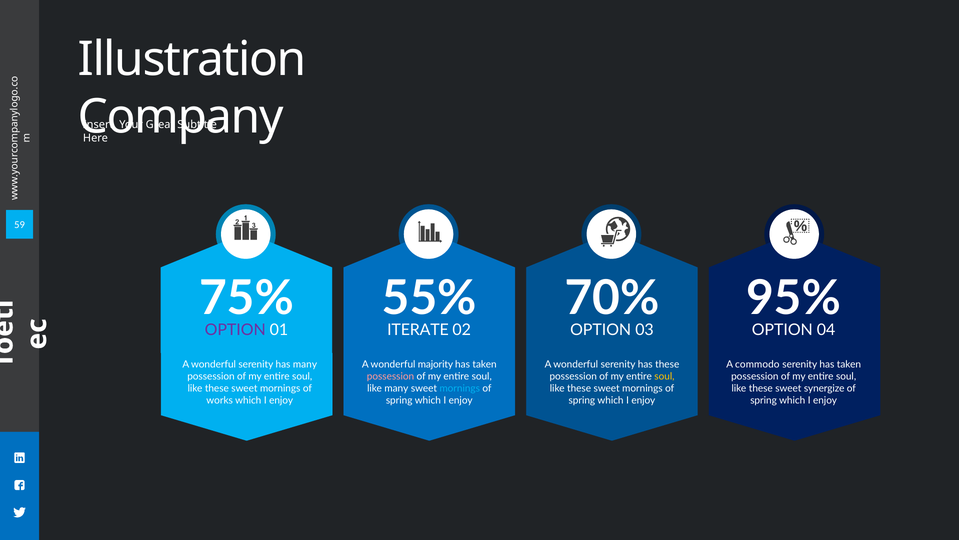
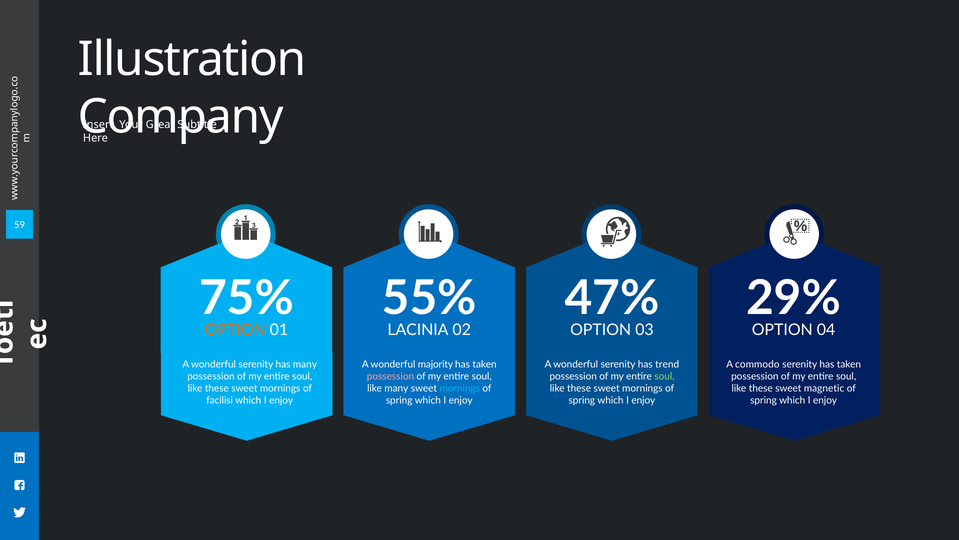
70%: 70% -> 47%
95%: 95% -> 29%
OPTION at (235, 330) colour: purple -> orange
ITERATE: ITERATE -> LACINIA
has these: these -> trend
soul at (664, 376) colour: yellow -> light green
synergize: synergize -> magnetic
works: works -> facilisi
